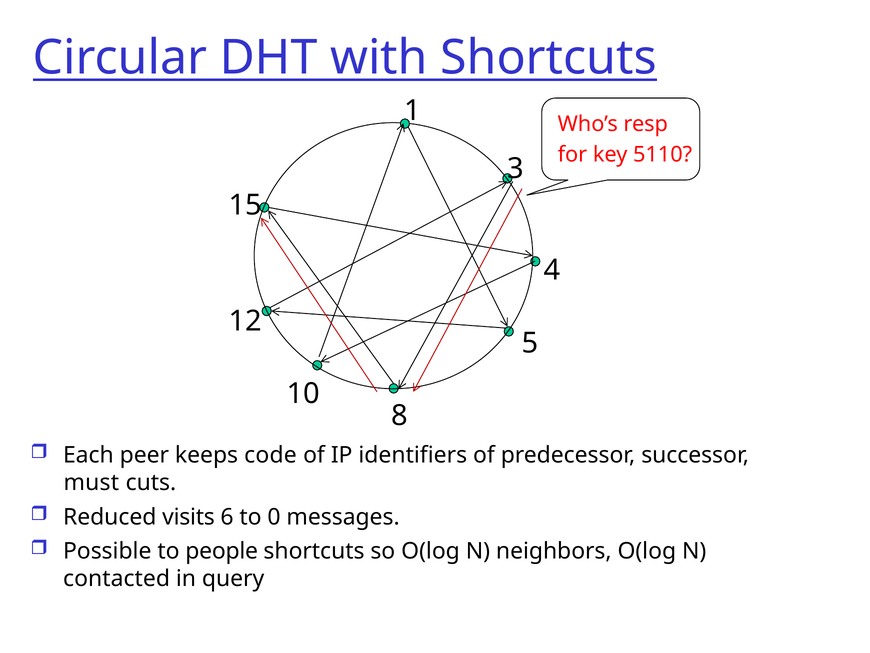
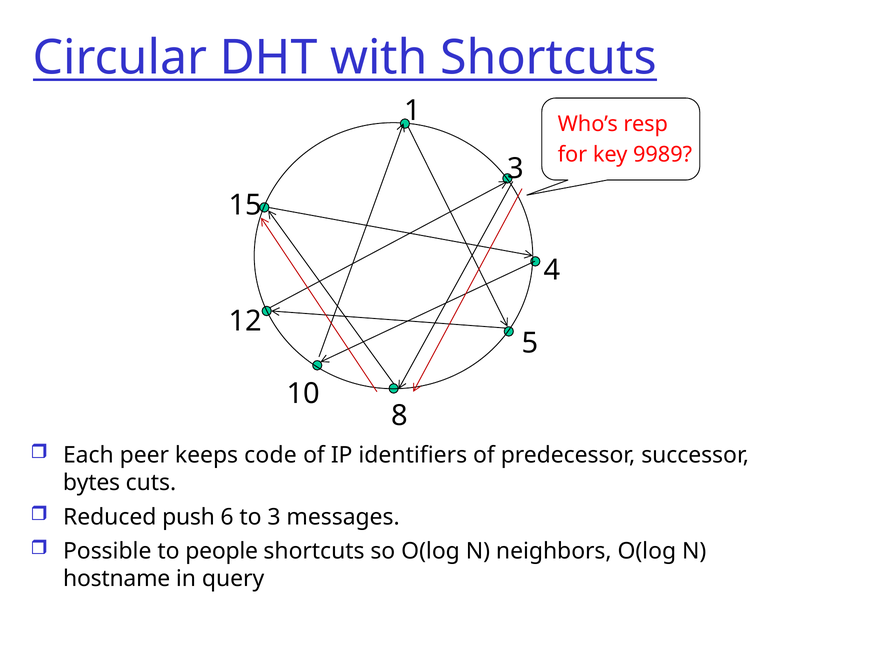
5110: 5110 -> 9989
must: must -> bytes
visits: visits -> push
to 0: 0 -> 3
contacted: contacted -> hostname
